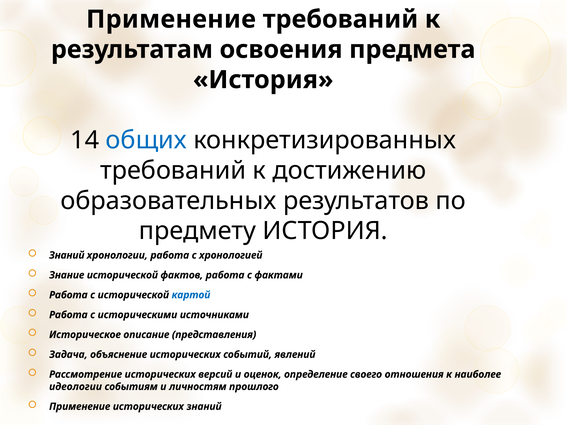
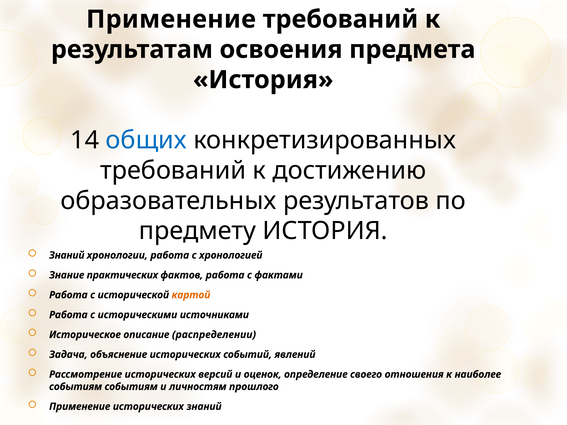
Знание исторической: исторической -> практических
картой colour: blue -> orange
представления: представления -> распределении
идеологии at (76, 387): идеологии -> событиям
